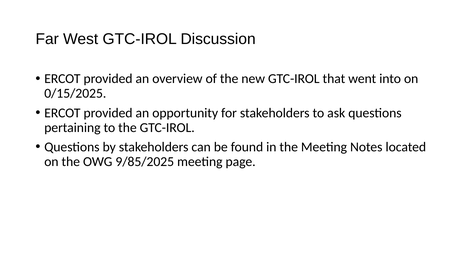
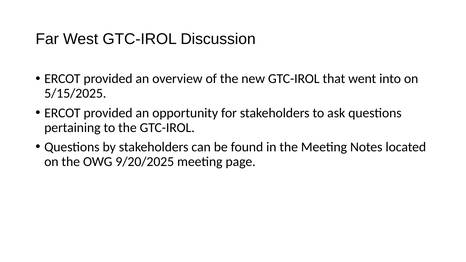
0/15/2025: 0/15/2025 -> 5/15/2025
9/85/2025: 9/85/2025 -> 9/20/2025
